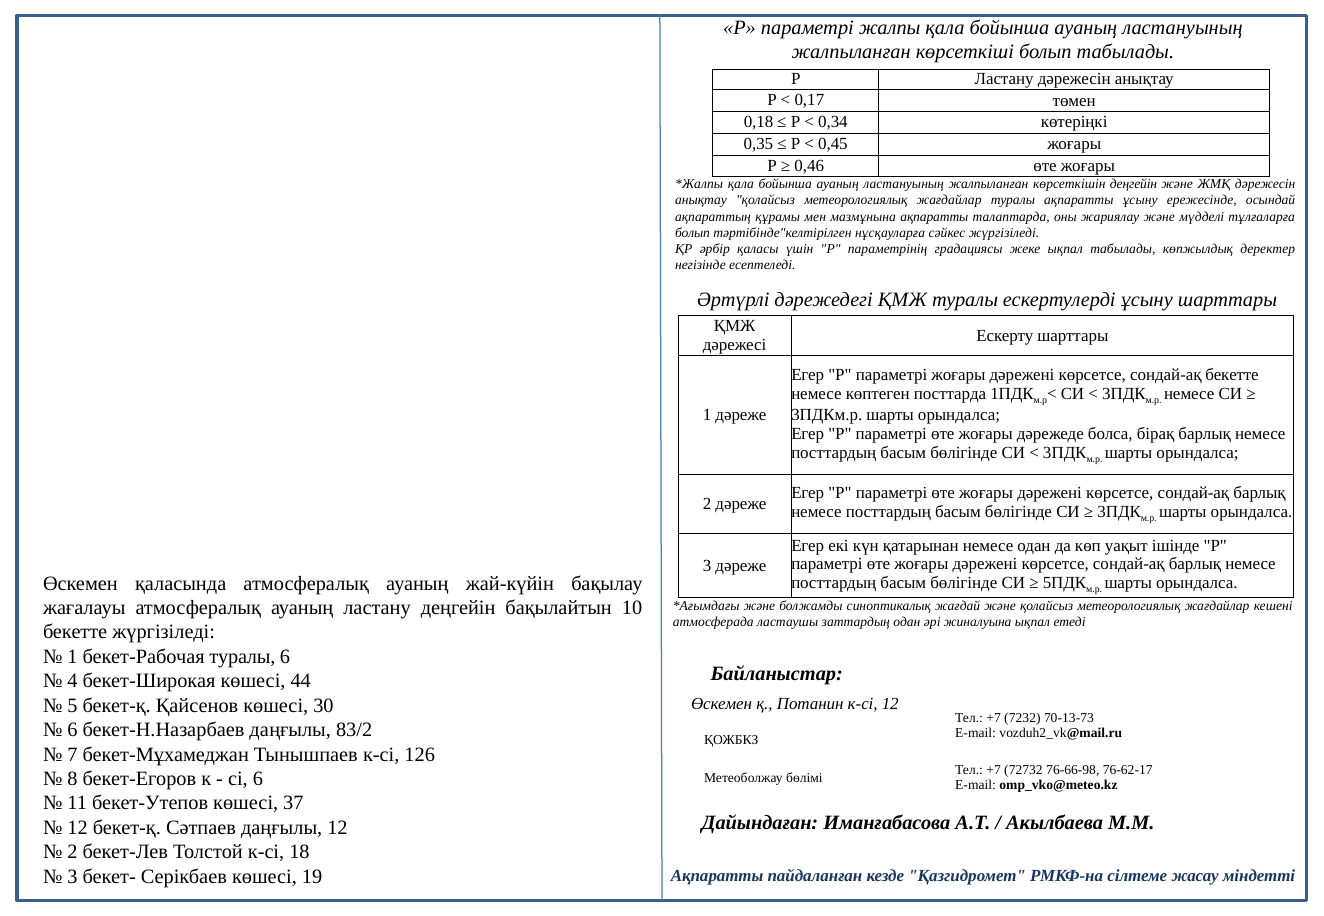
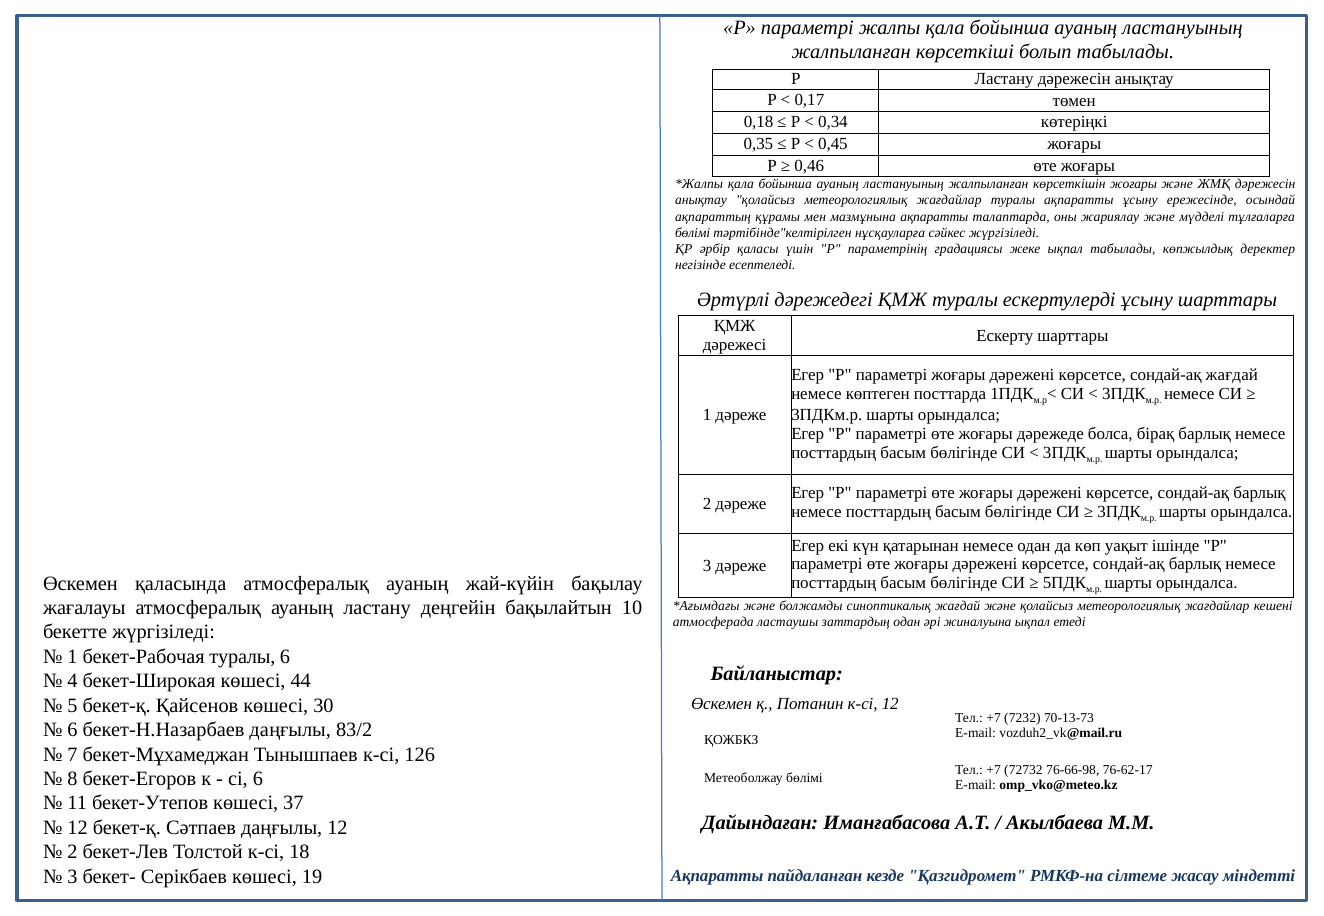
көрсеткішін деңгейін: деңгейін -> жоғары
болып at (693, 233): болып -> бөлімі
сондай-ақ бекетте: бекетте -> жағдай
